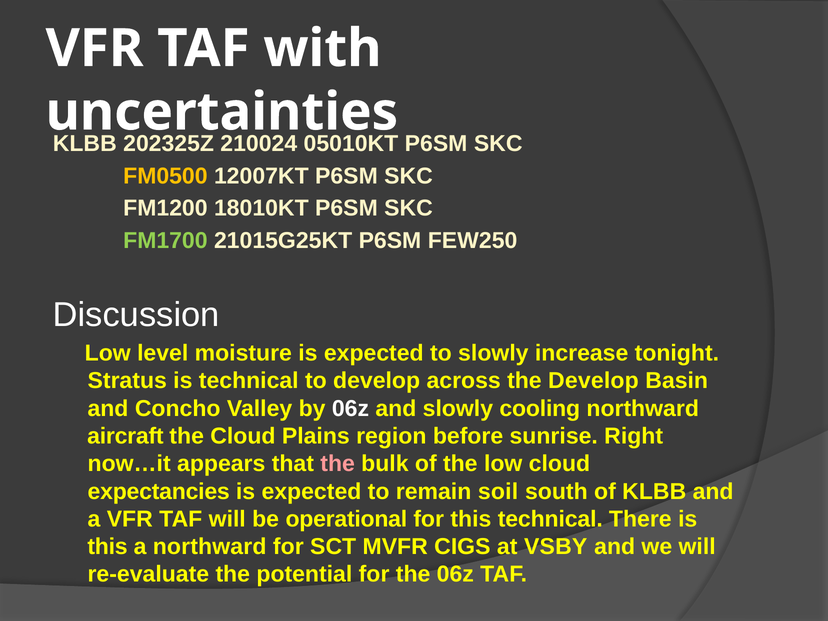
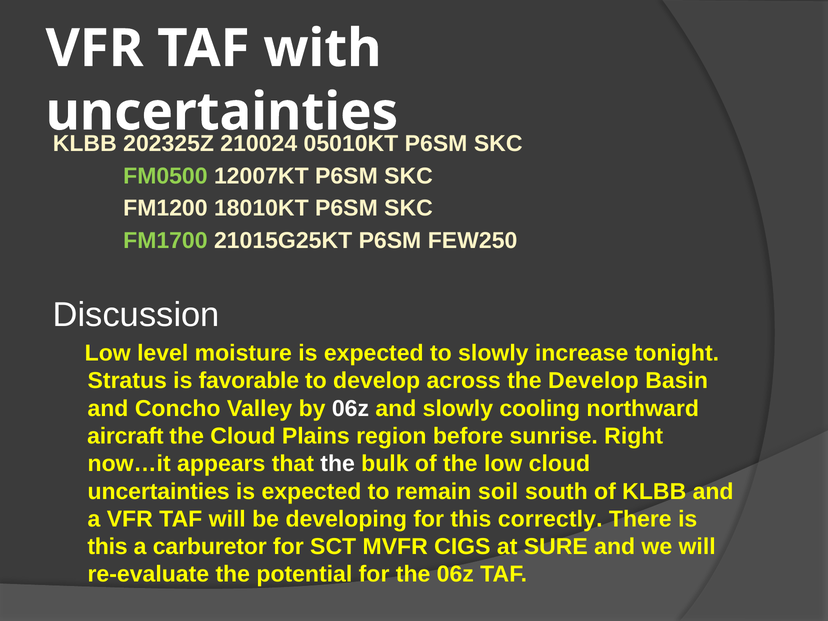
FM0500 colour: yellow -> light green
is technical: technical -> favorable
the at (338, 464) colour: pink -> white
expectancies at (159, 491): expectancies -> uncertainties
operational: operational -> developing
this technical: technical -> correctly
a northward: northward -> carburetor
VSBY: VSBY -> SURE
